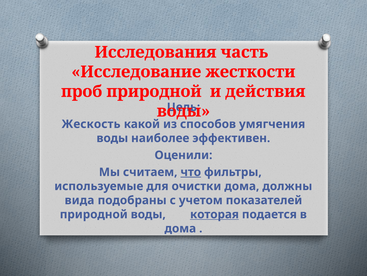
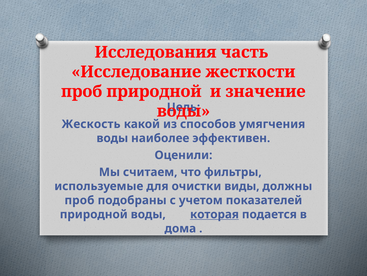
действия: действия -> значение
что underline: present -> none
очистки дома: дома -> виды
вида at (79, 200): вида -> проб
